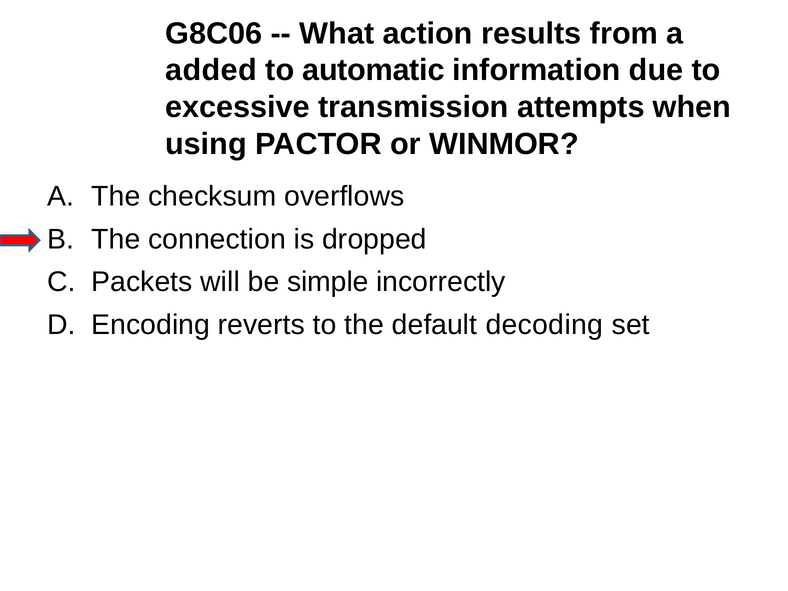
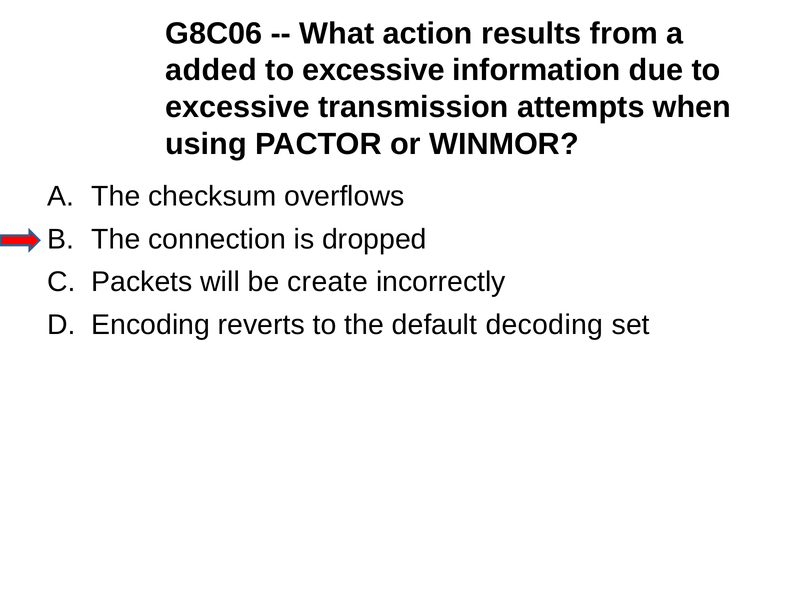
automatic at (373, 70): automatic -> excessive
simple: simple -> create
